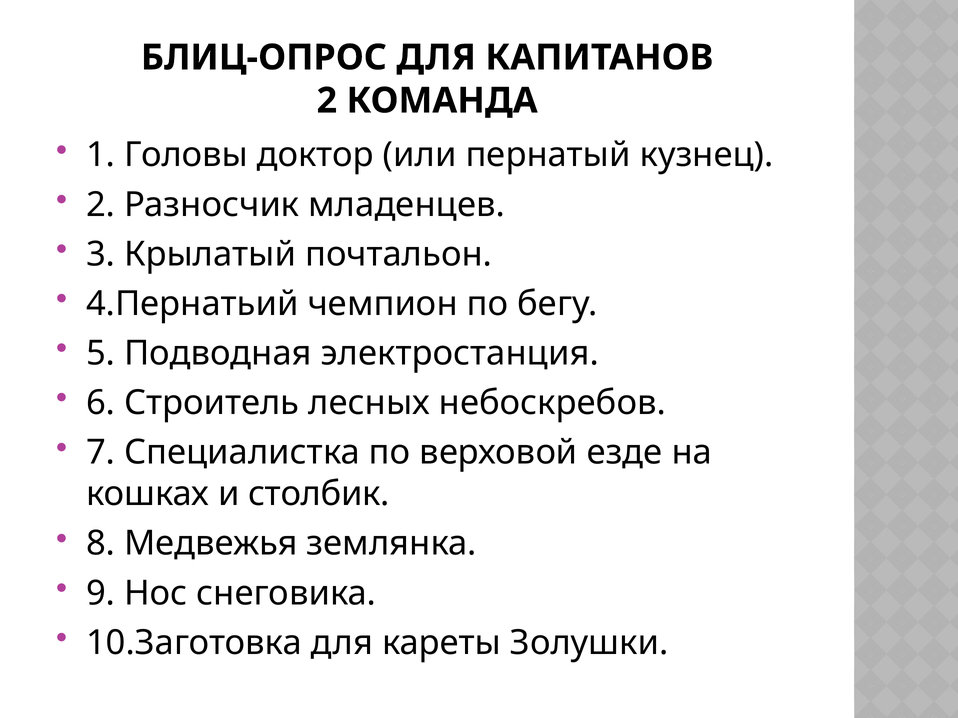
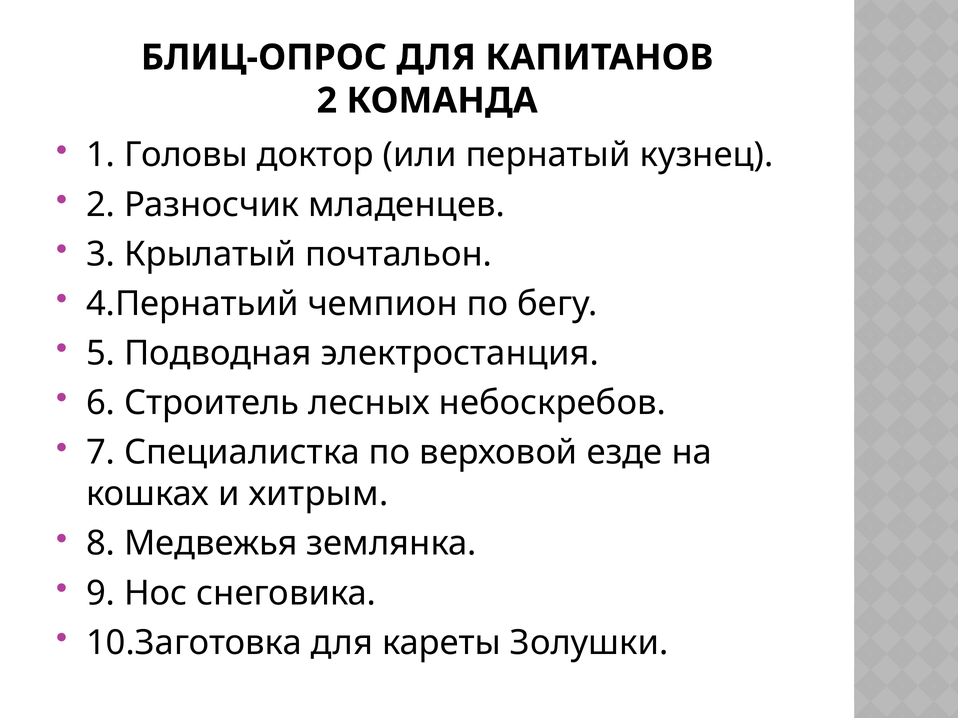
столбик: столбик -> хитрым
